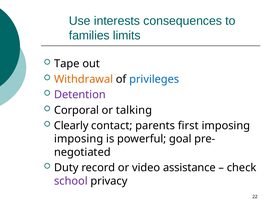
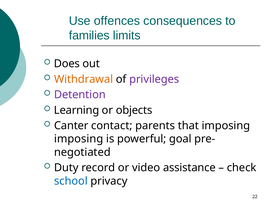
interests: interests -> offences
Tape: Tape -> Does
privileges colour: blue -> purple
Corporal: Corporal -> Learning
talking: talking -> objects
Clearly: Clearly -> Canter
first: first -> that
school colour: purple -> blue
